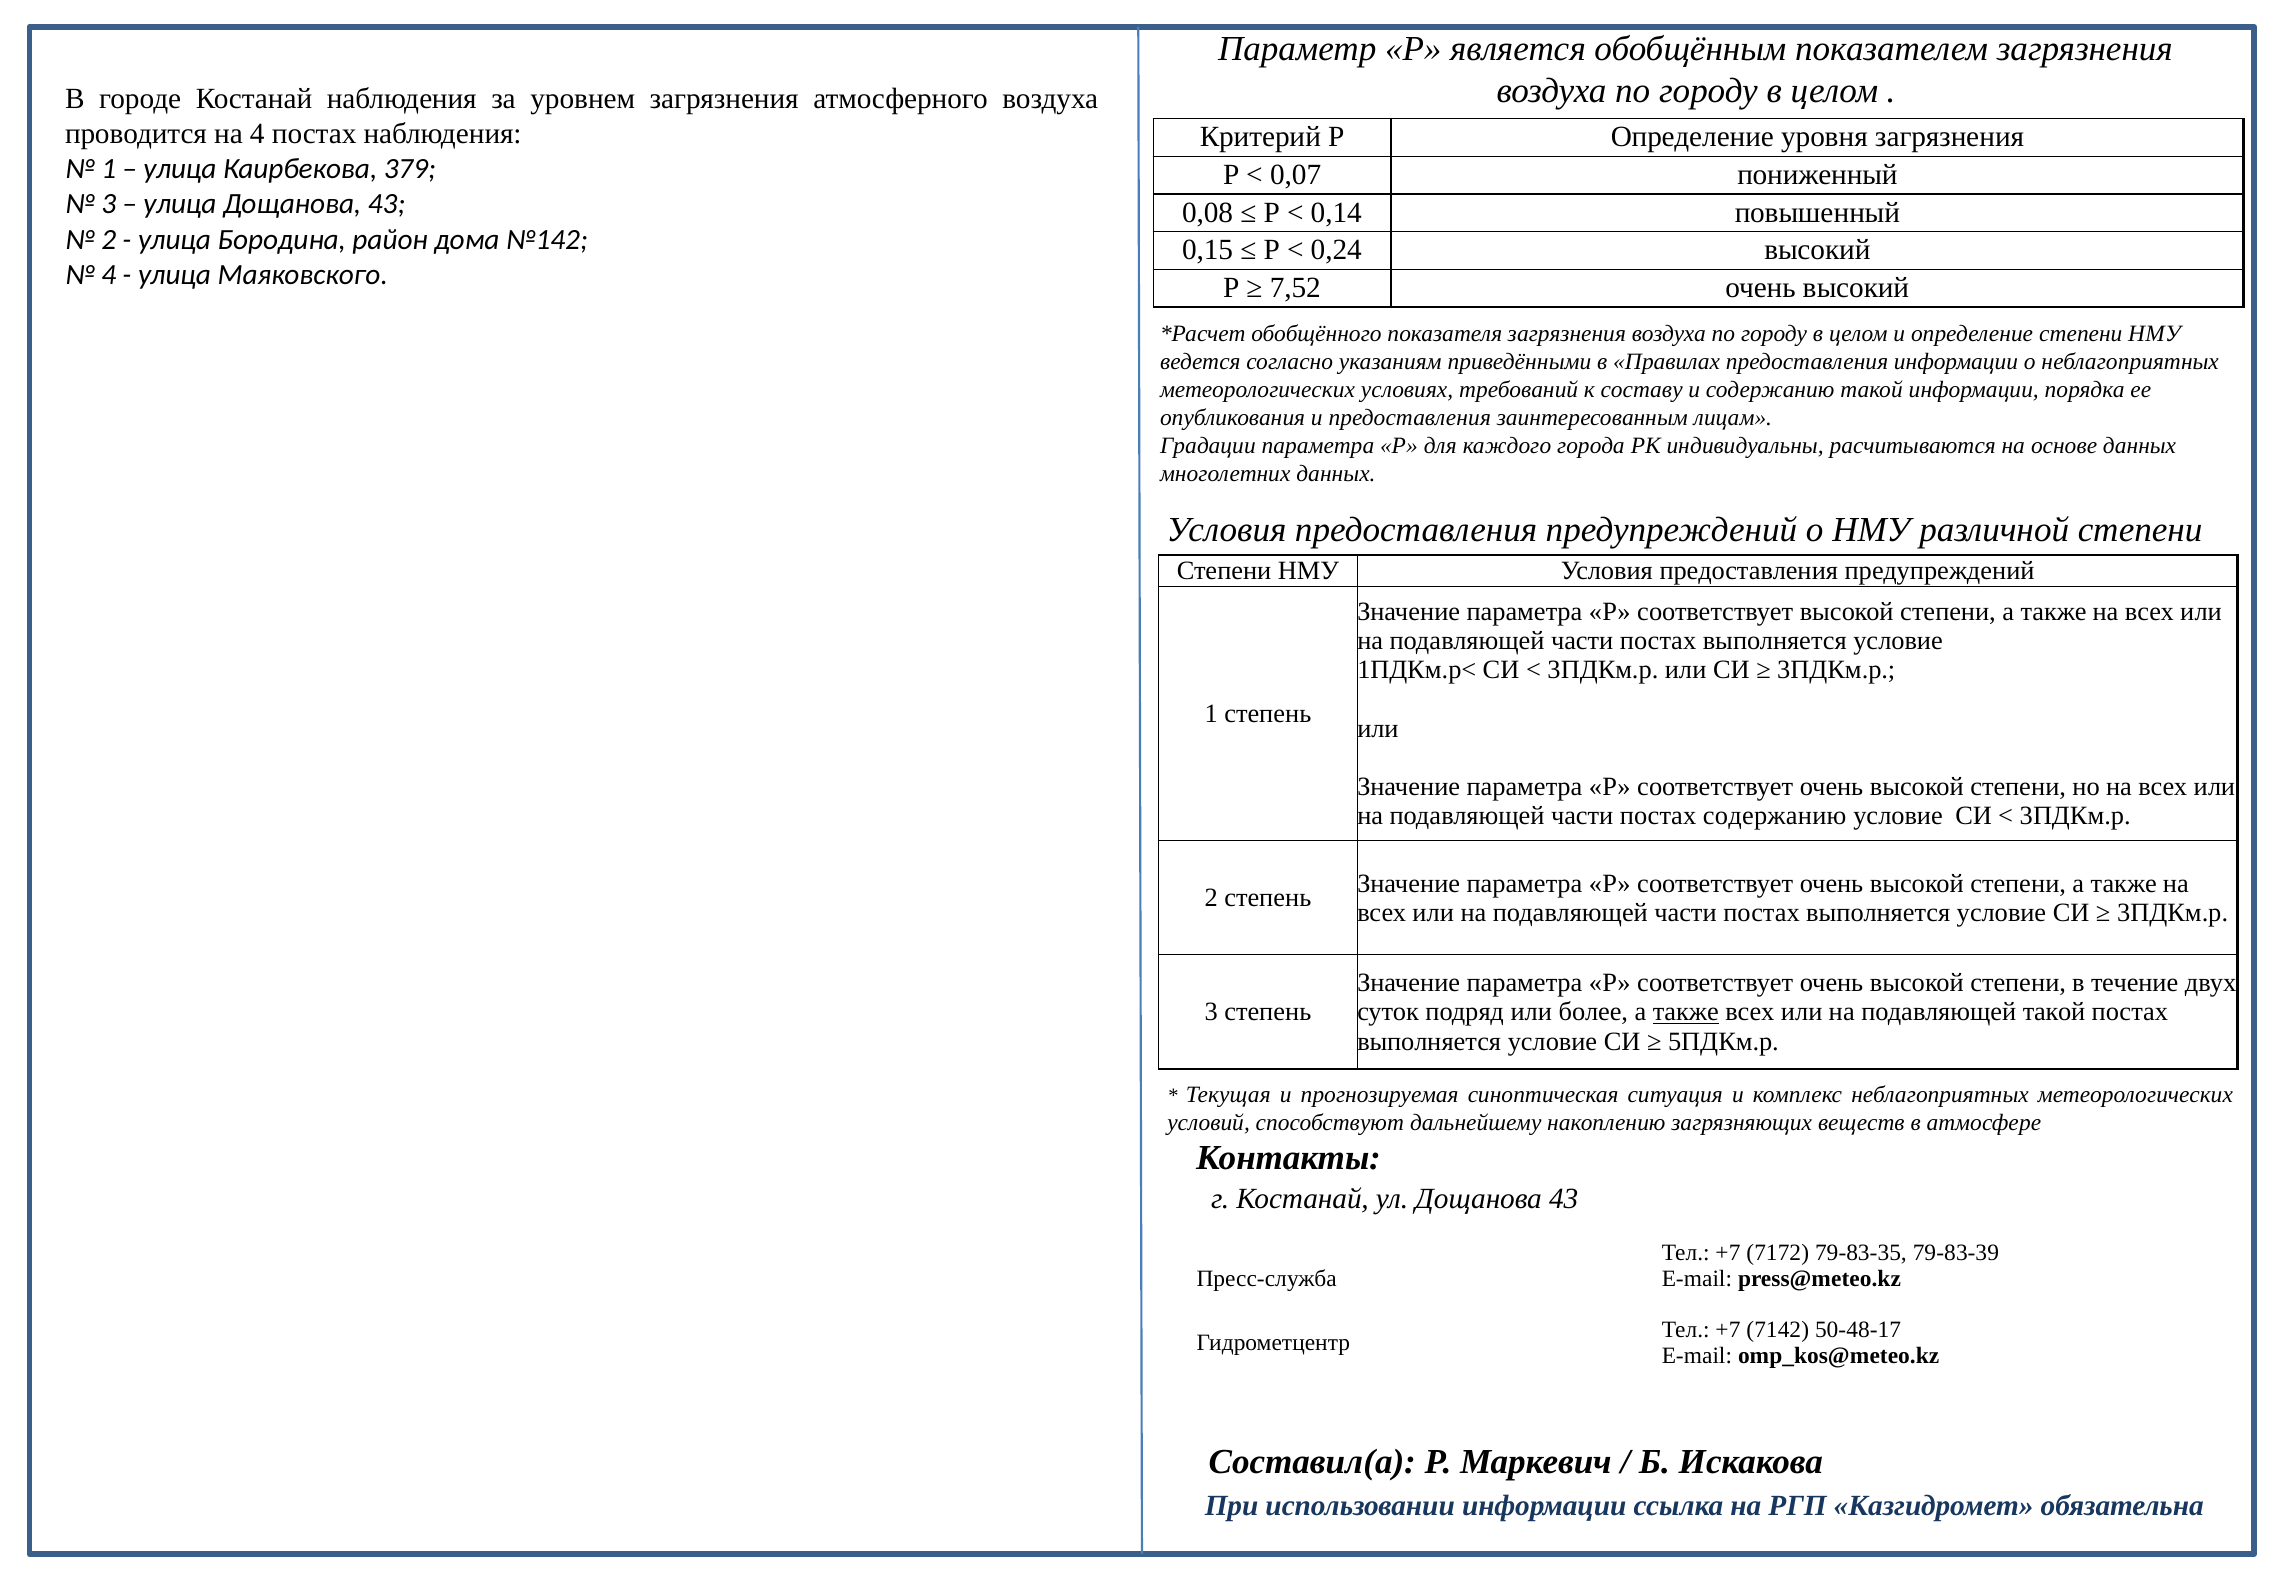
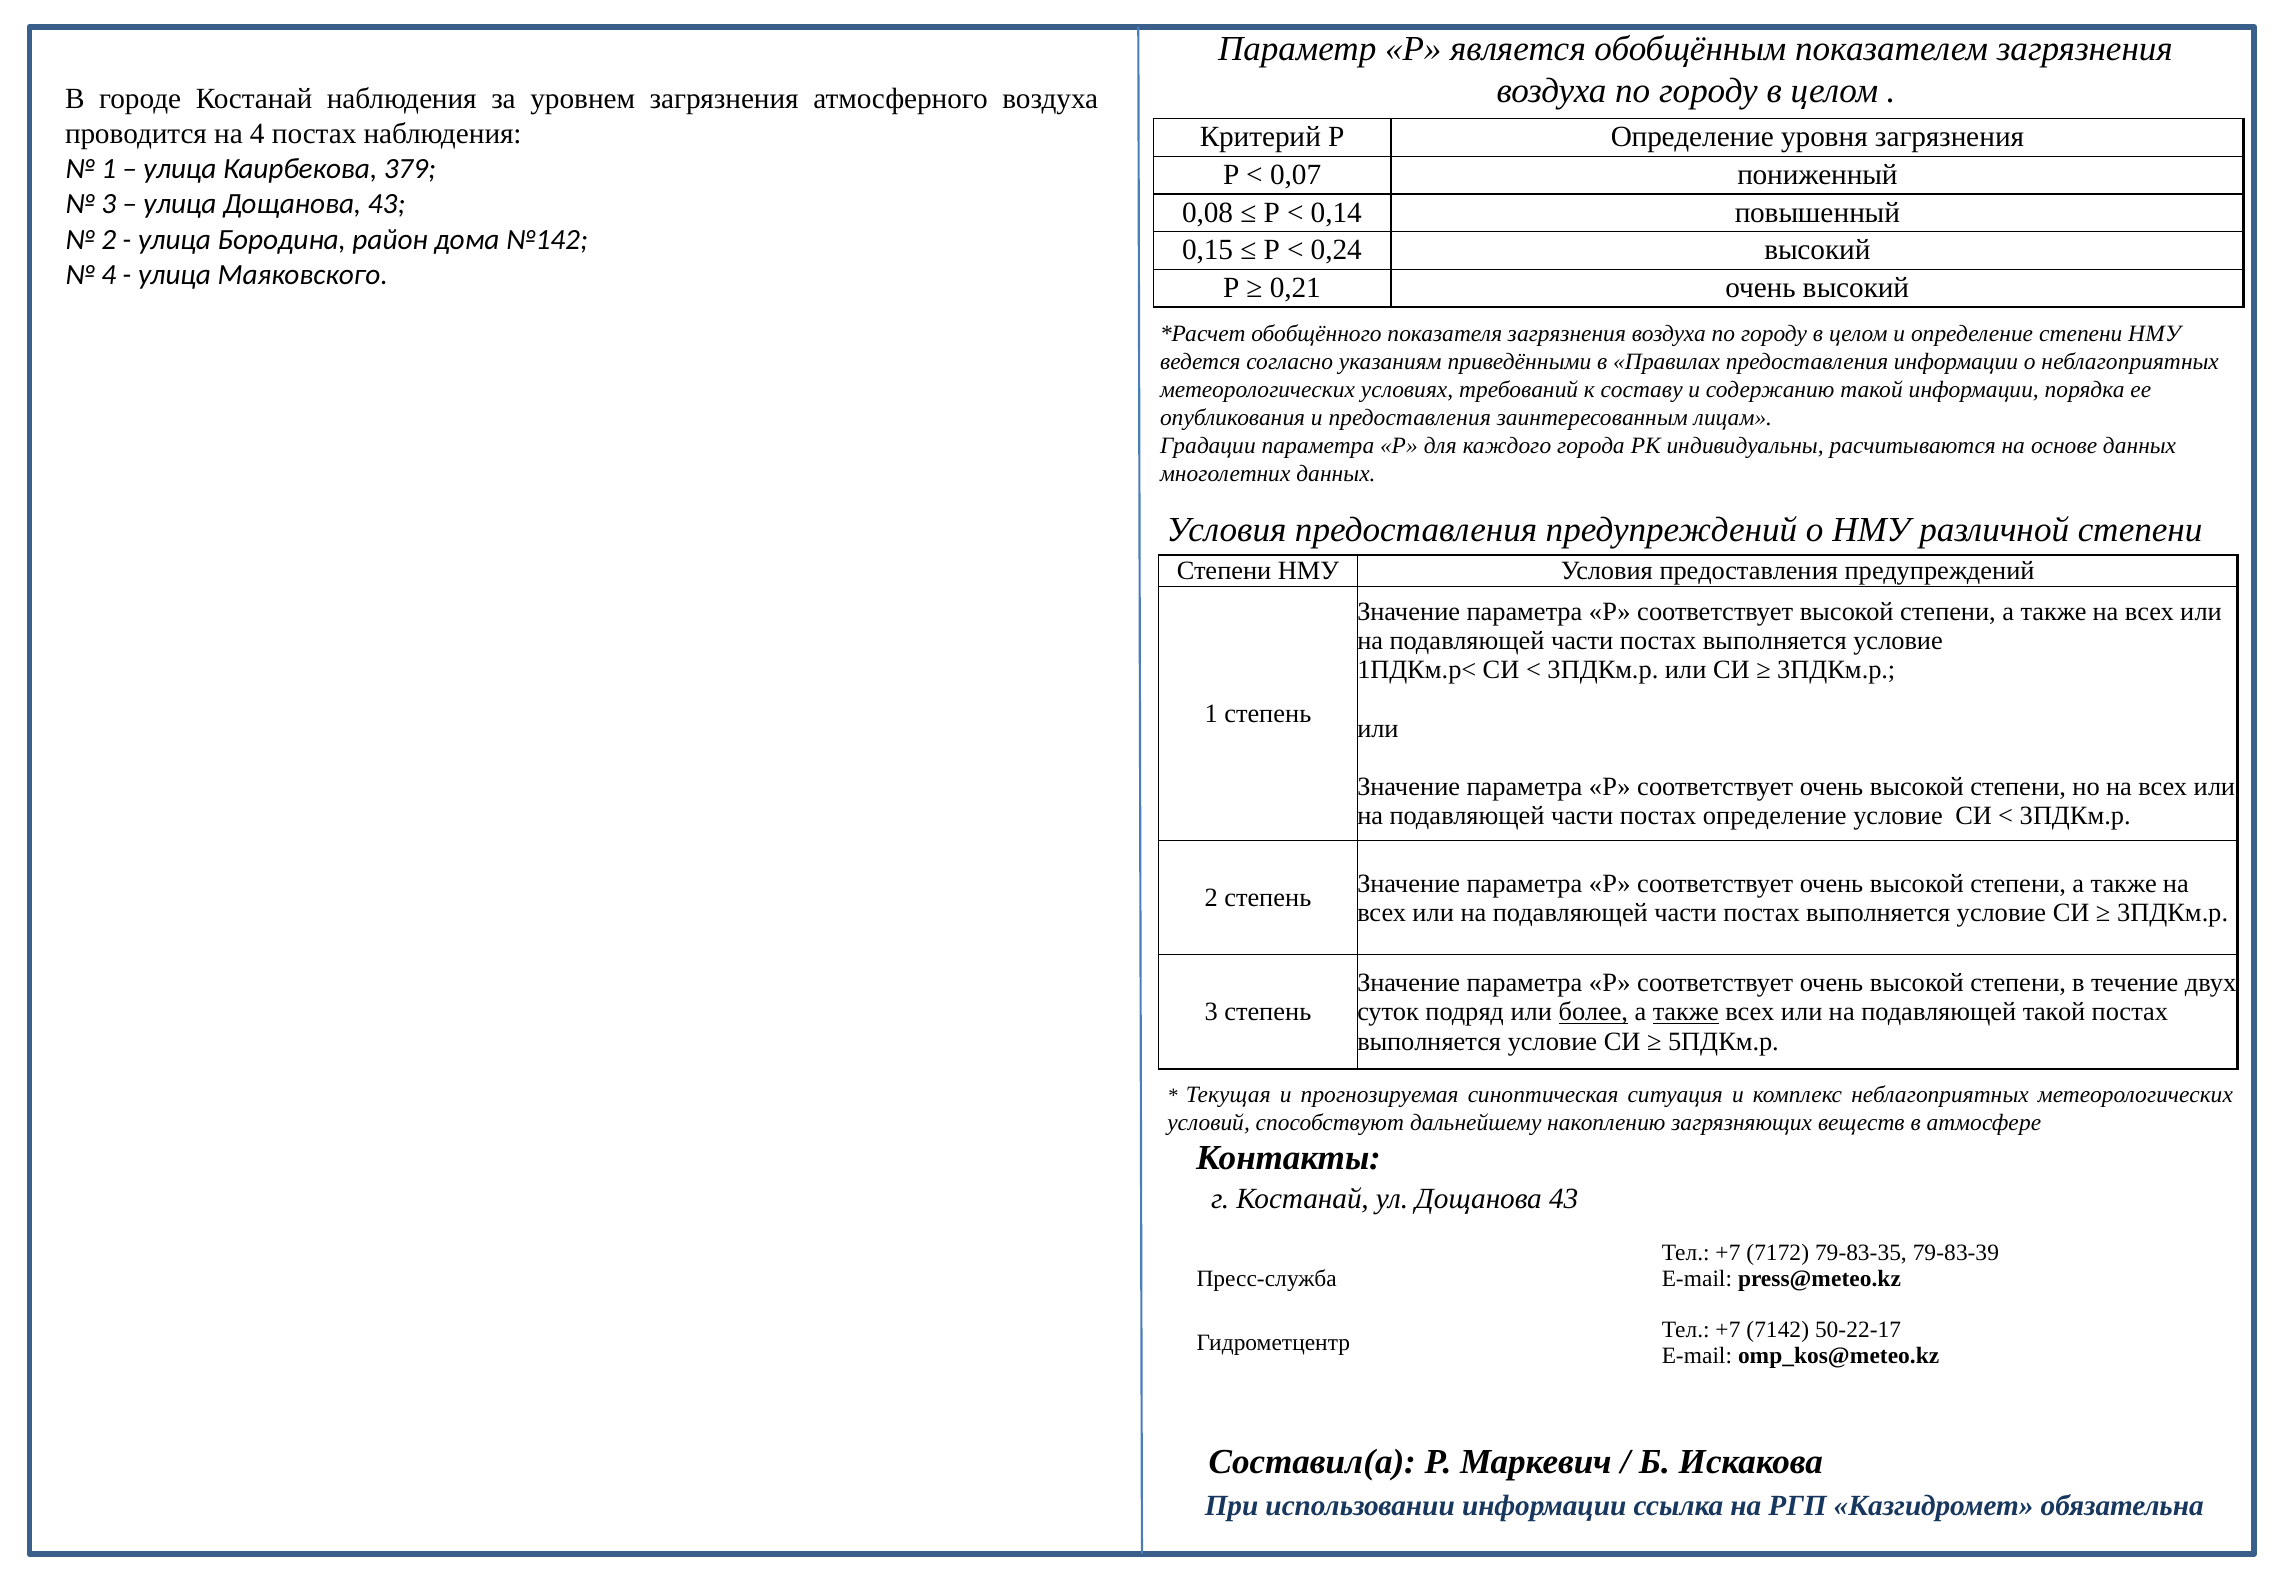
7,52: 7,52 -> 0,21
постах содержанию: содержанию -> определение
более underline: none -> present
50-48-17: 50-48-17 -> 50-22-17
